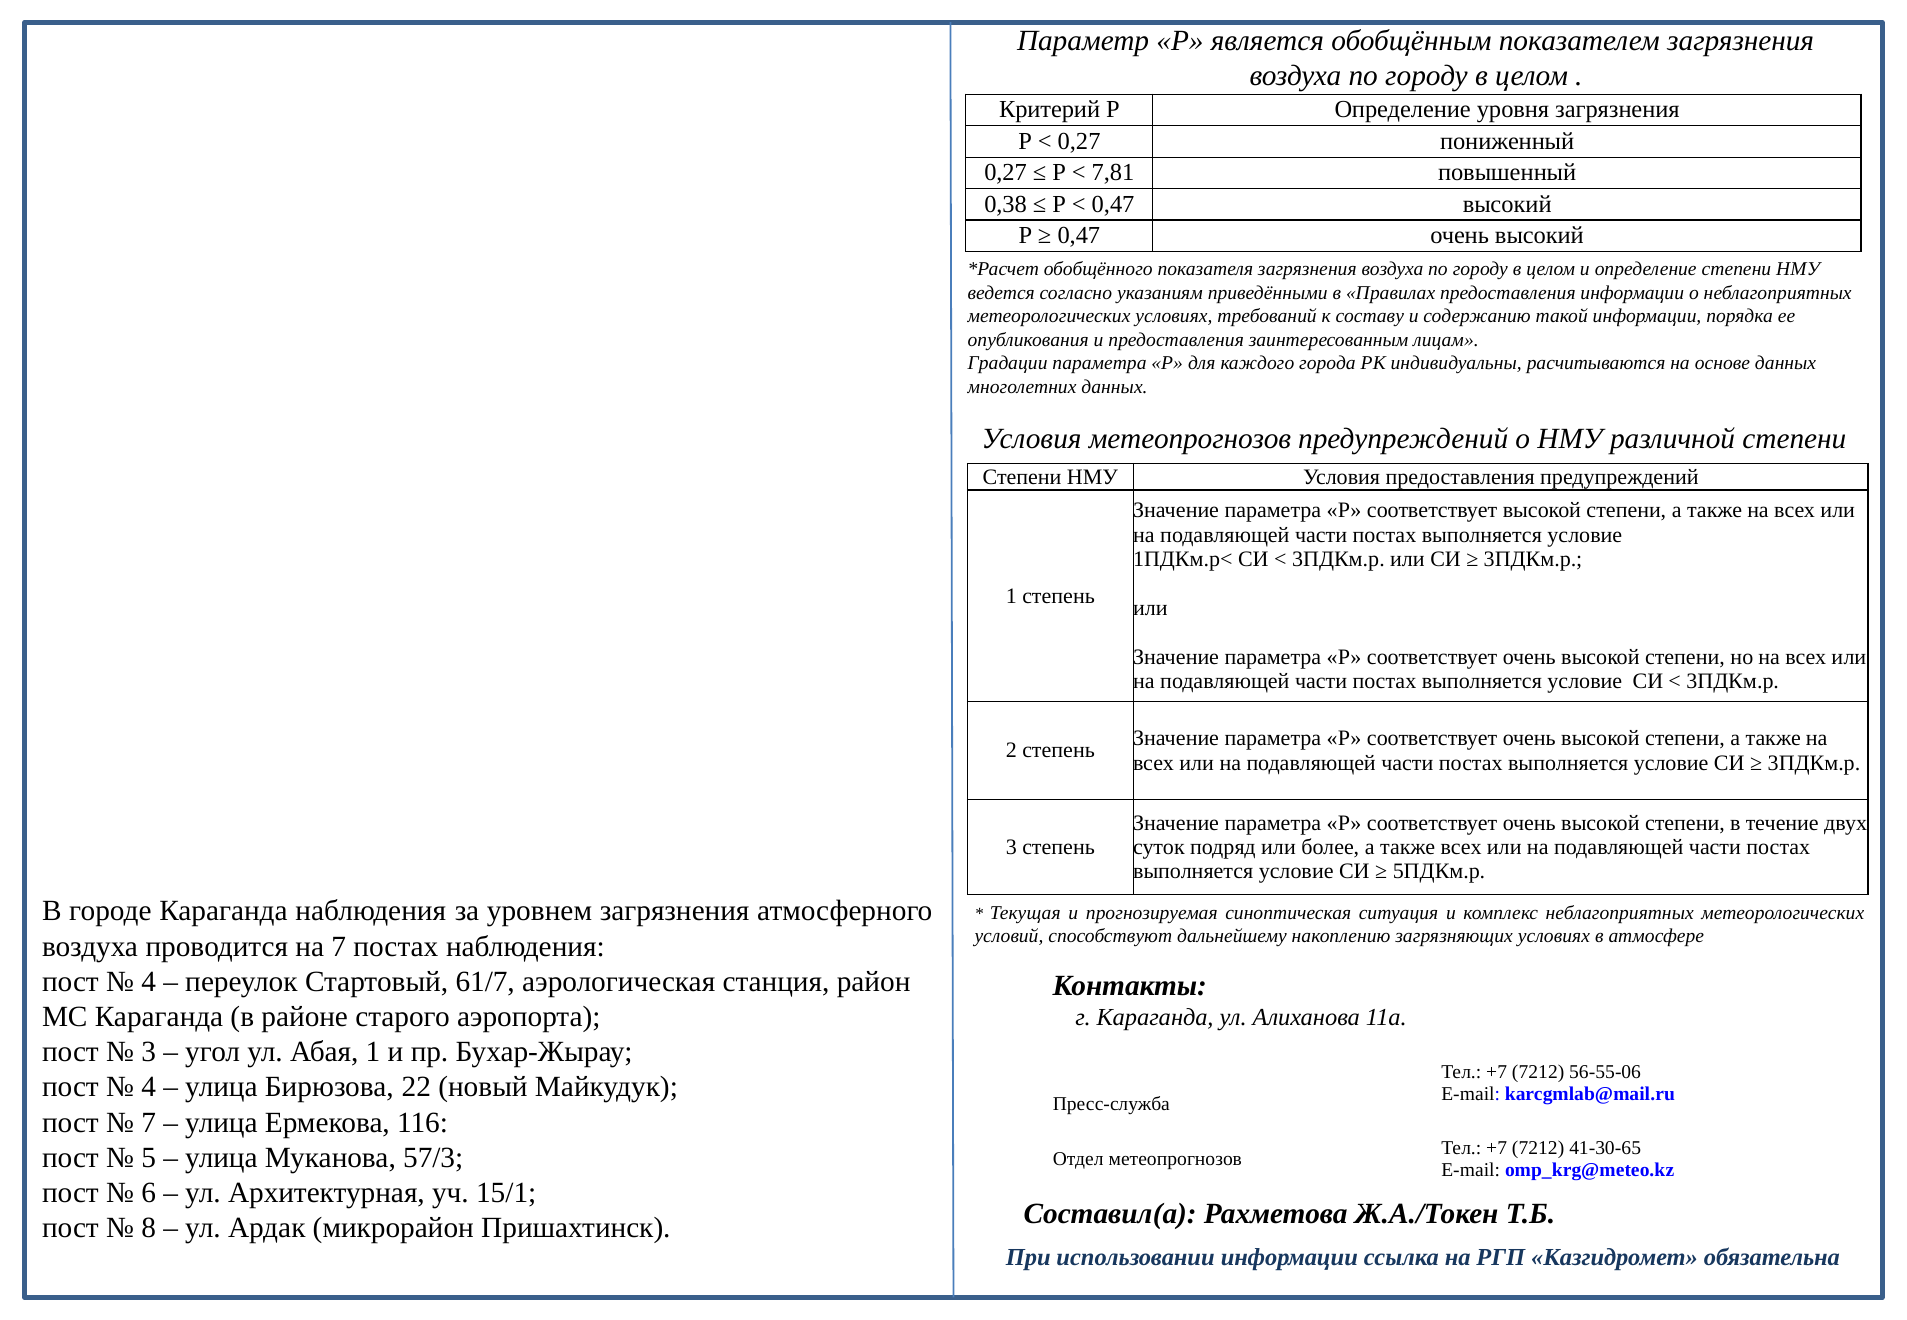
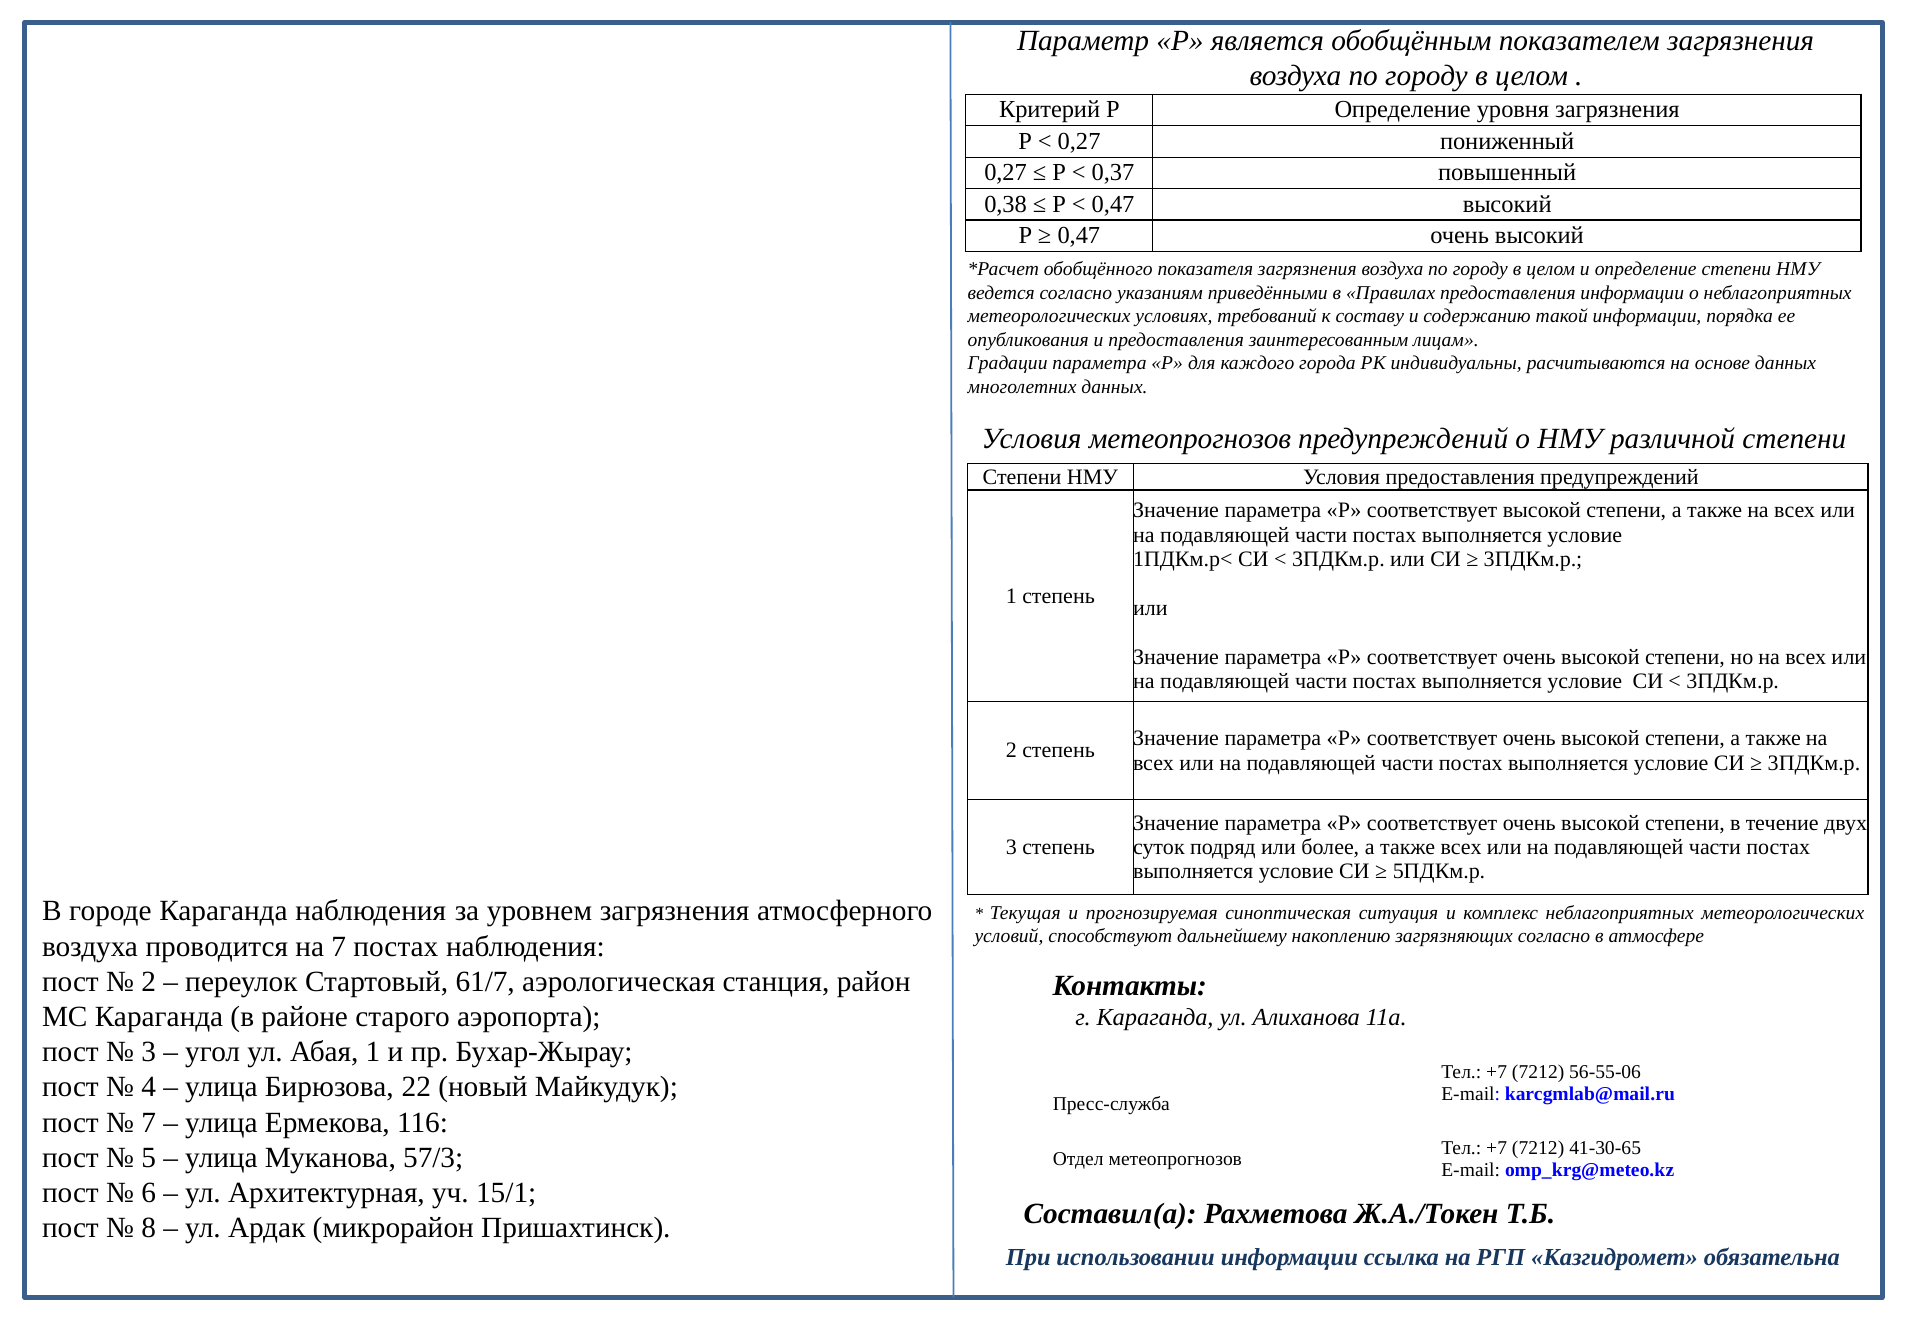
7,81: 7,81 -> 0,37
загрязняющих условиях: условиях -> согласно
4 at (149, 982): 4 -> 2
